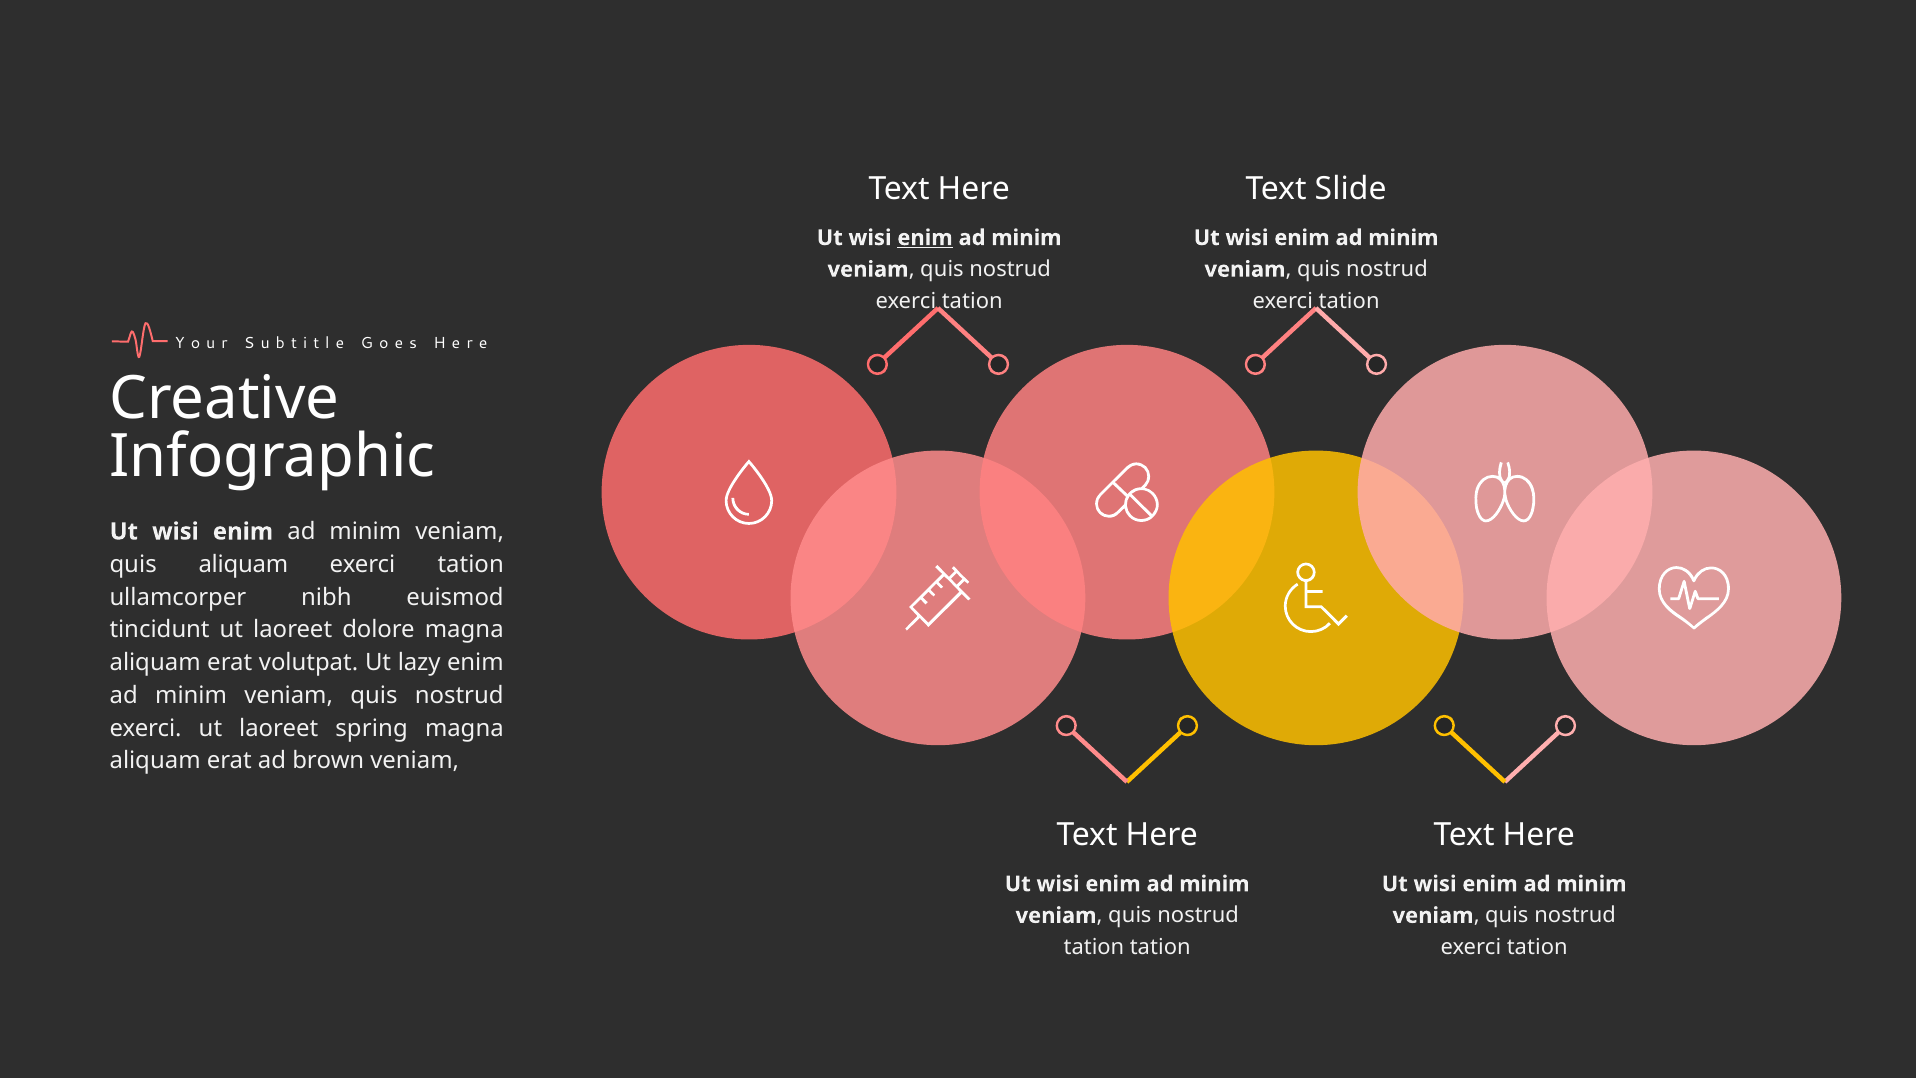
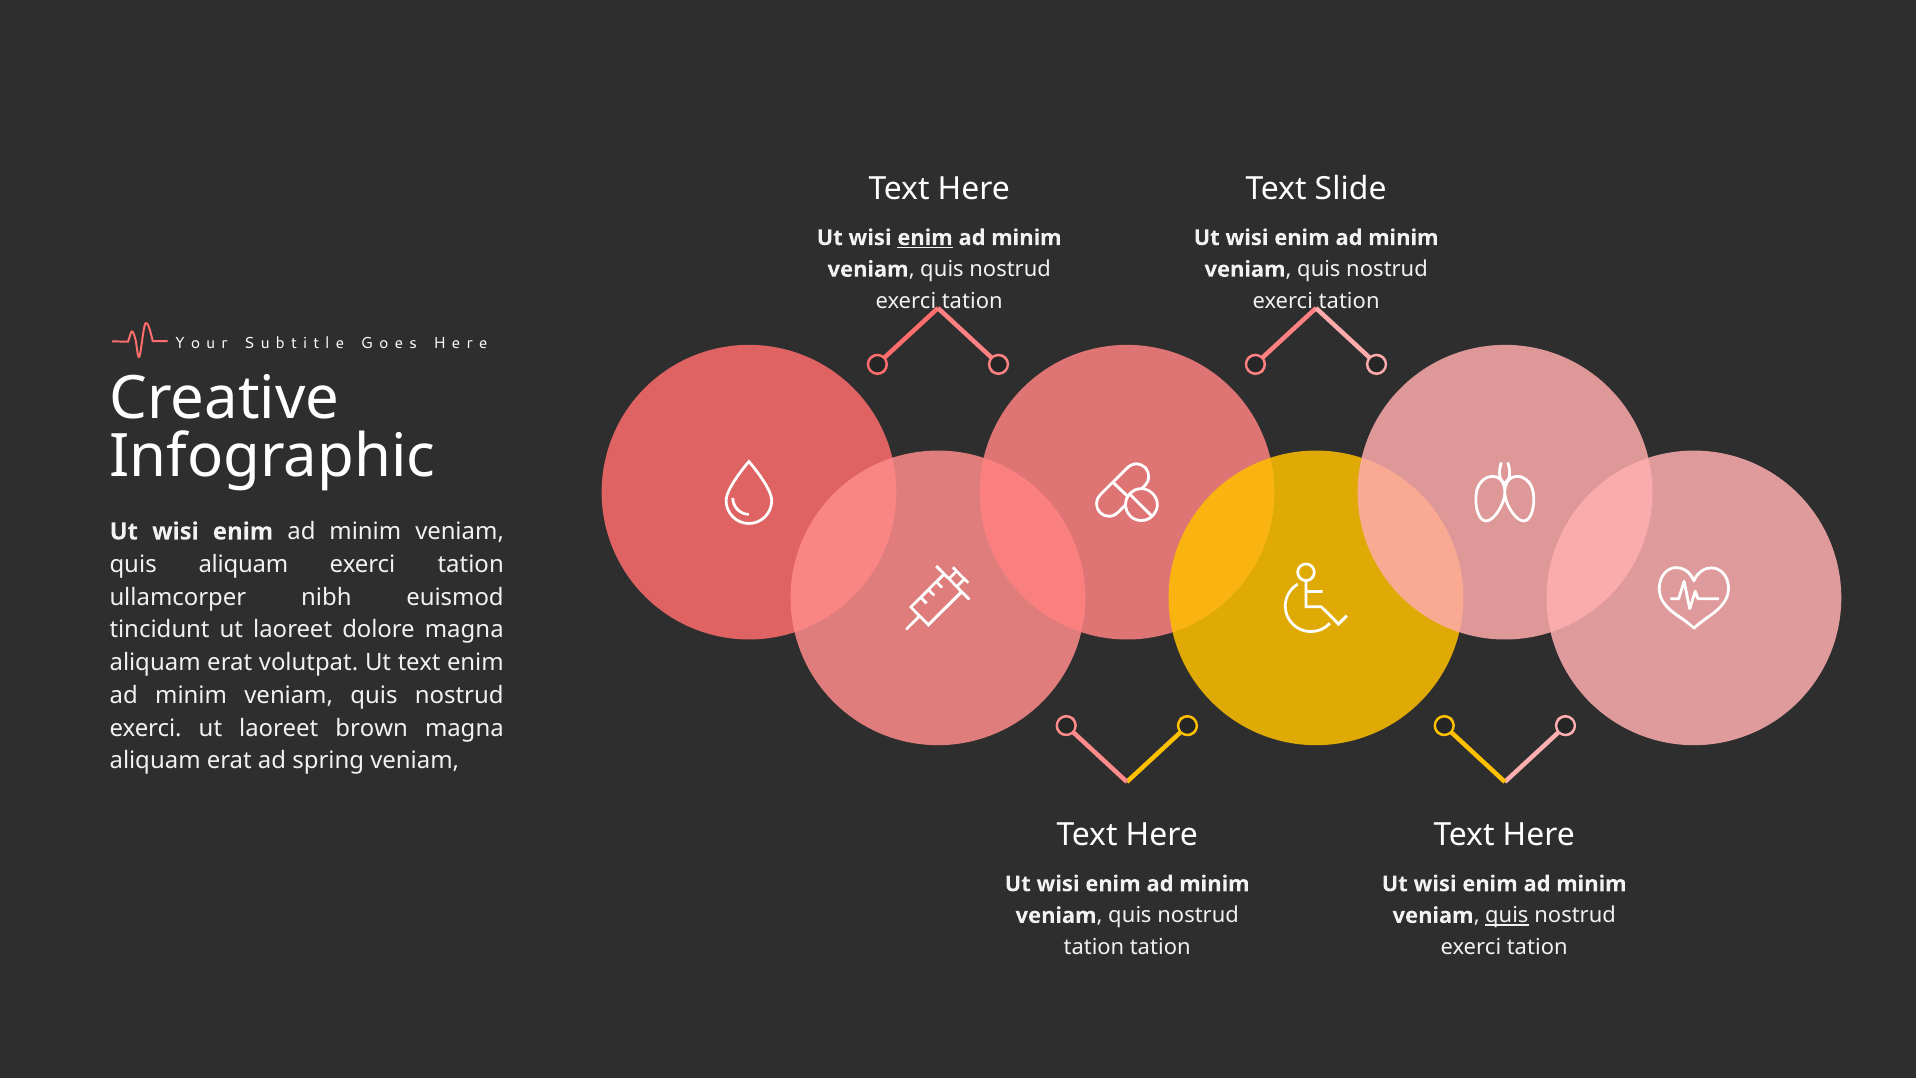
Ut lazy: lazy -> text
spring: spring -> brown
brown: brown -> spring
quis at (1507, 915) underline: none -> present
